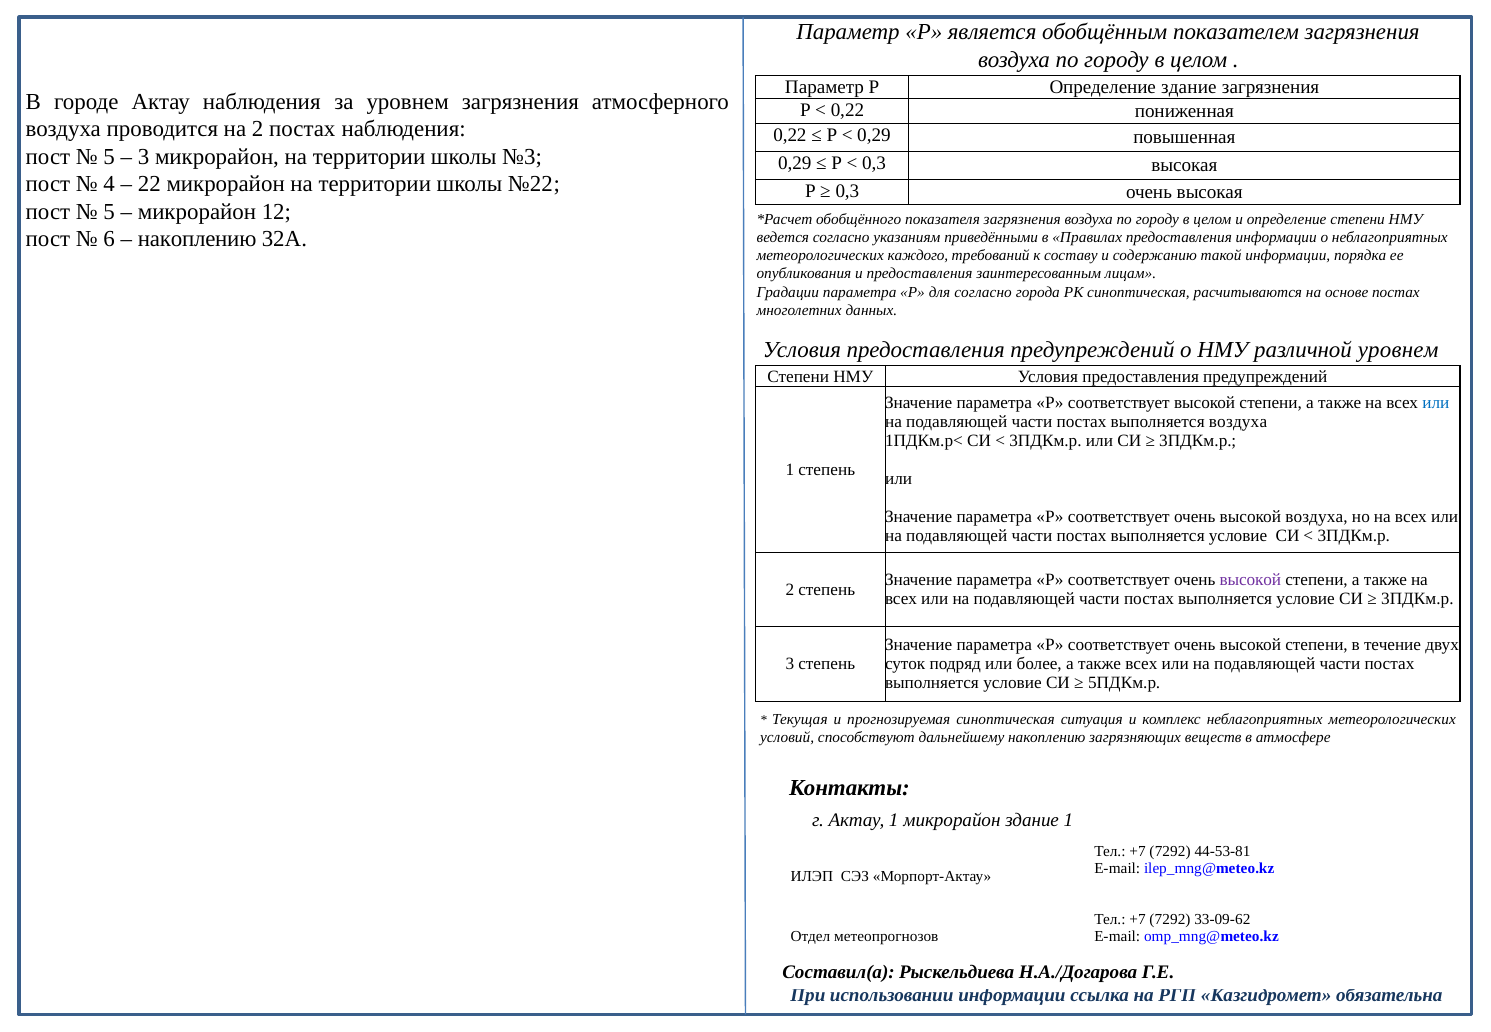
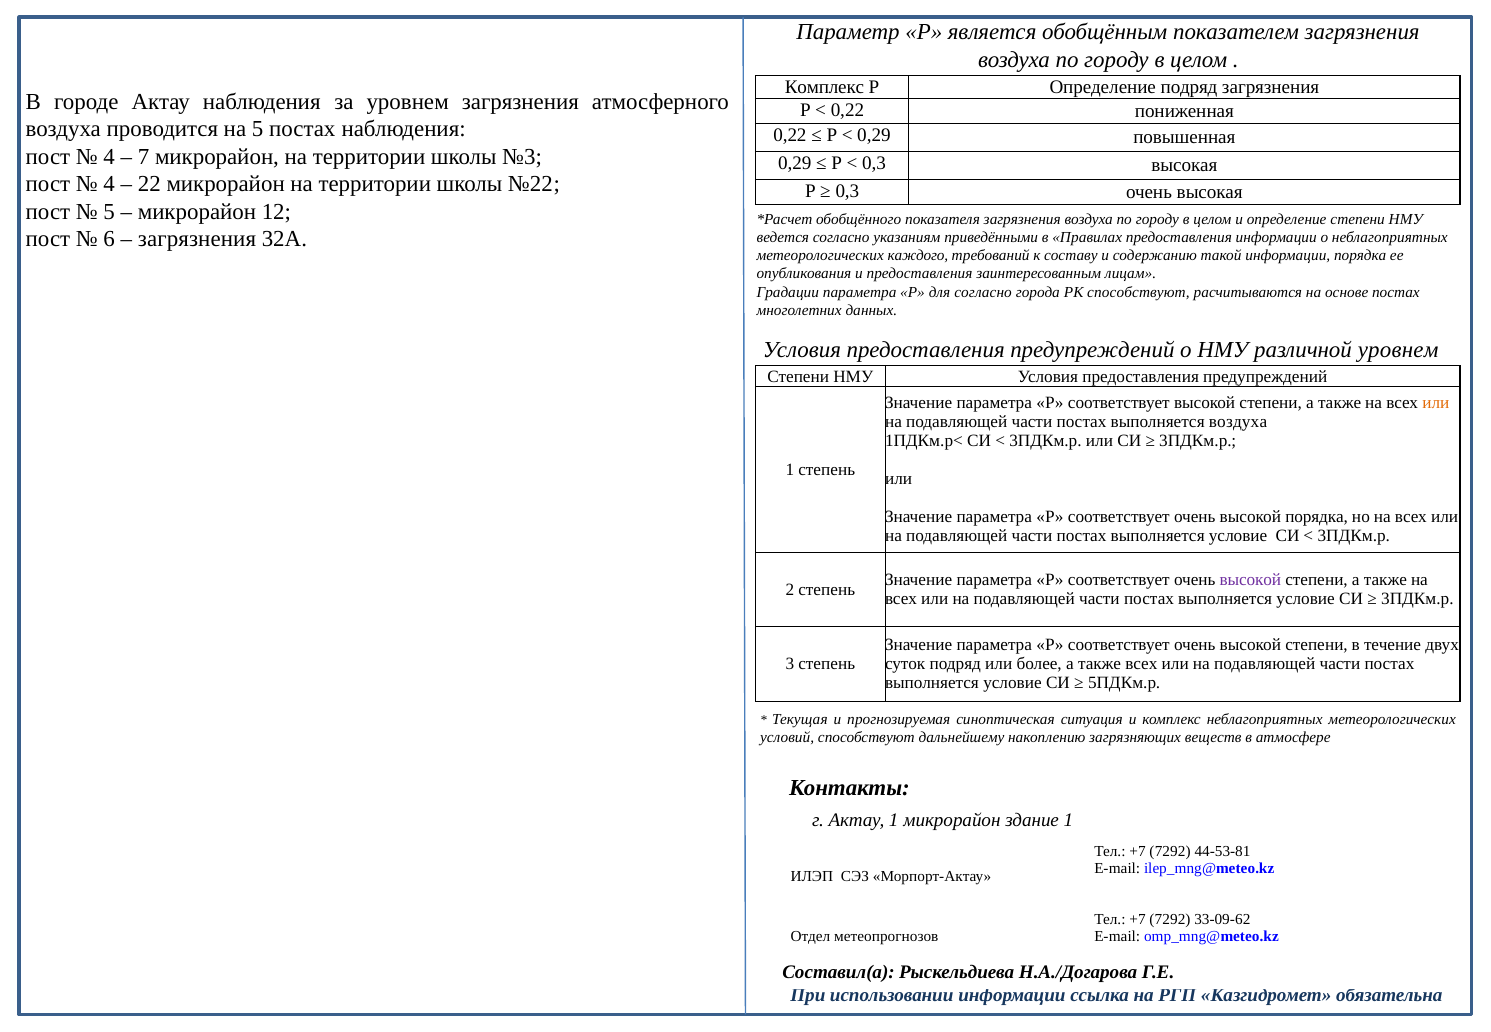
Параметр at (824, 87): Параметр -> Комплекс
Определение здание: здание -> подряд
на 2: 2 -> 5
5 at (109, 157): 5 -> 4
3 at (144, 157): 3 -> 7
накоплению at (197, 239): накоплению -> загрязнения
РК синоптическая: синоптическая -> способствуют
или at (1436, 403) colour: blue -> orange
высокой воздуха: воздуха -> порядка
